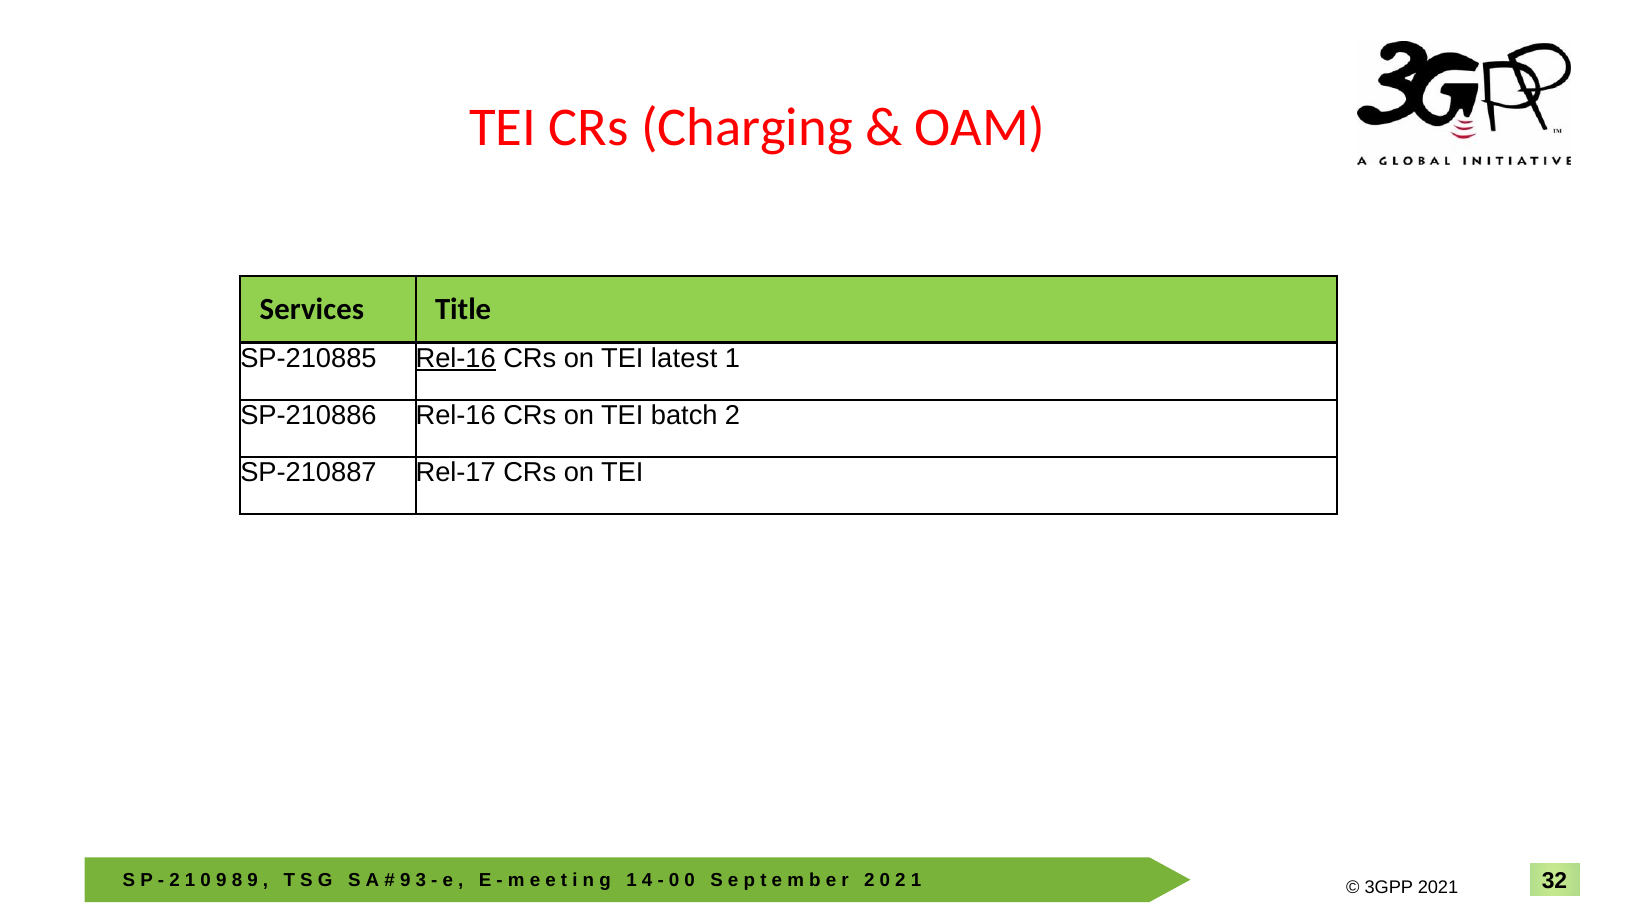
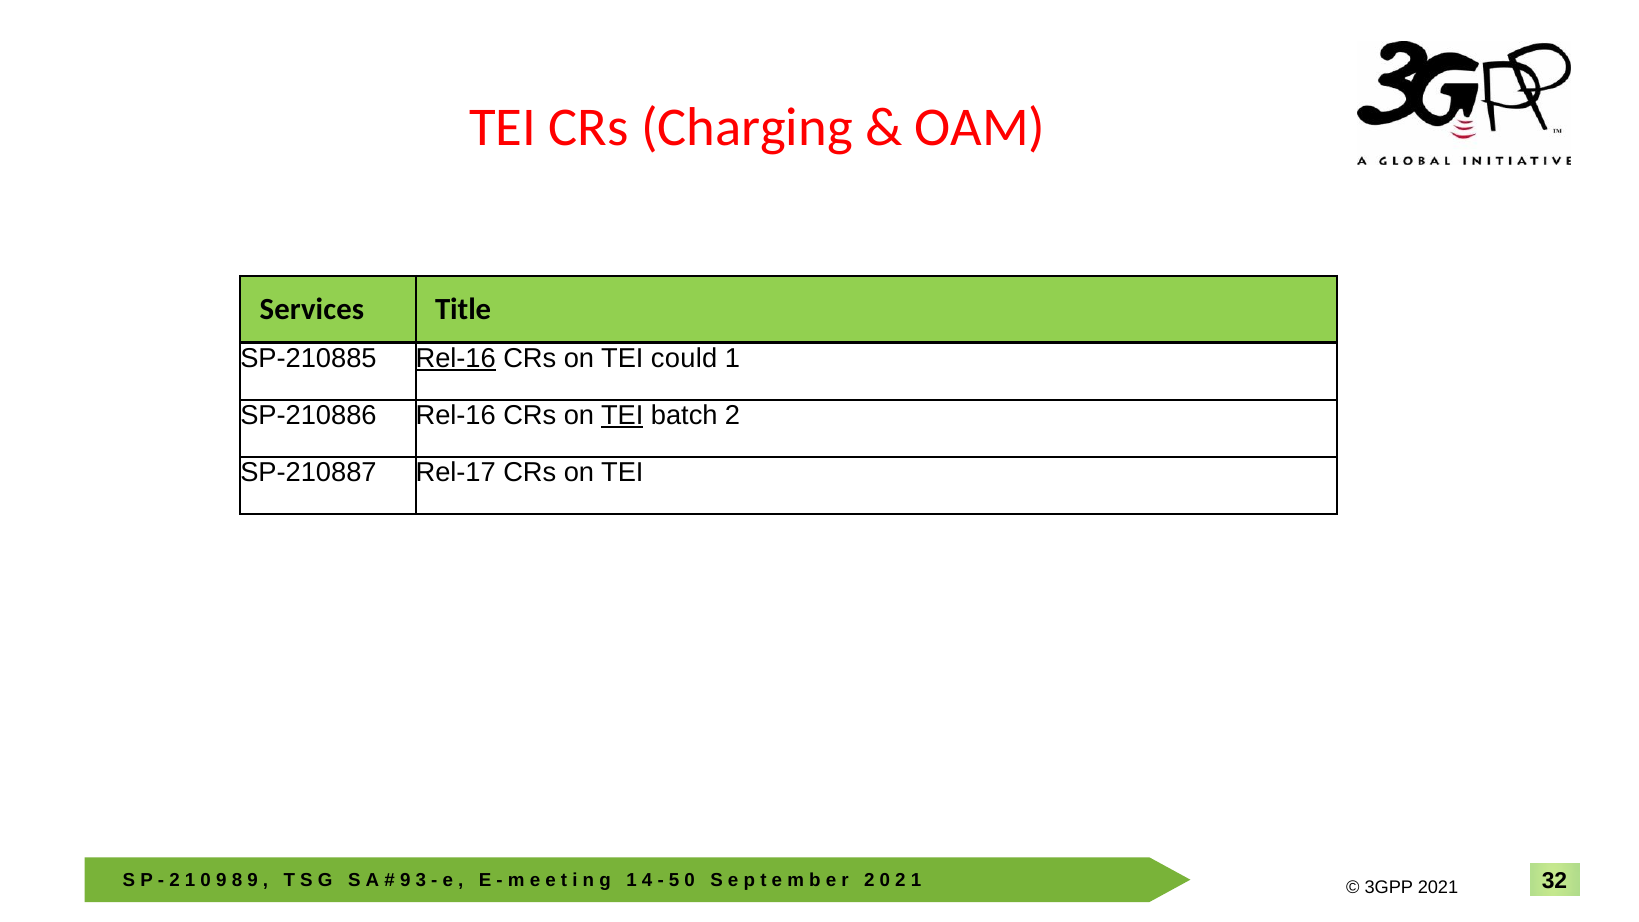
latest: latest -> could
TEI at (622, 415) underline: none -> present
0 at (674, 880): 0 -> 5
